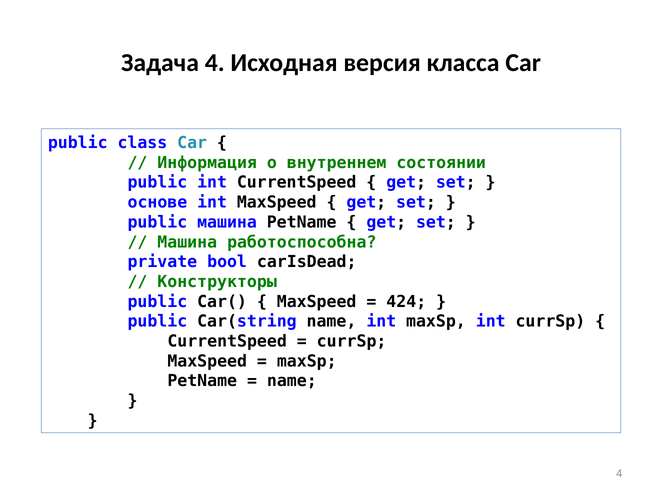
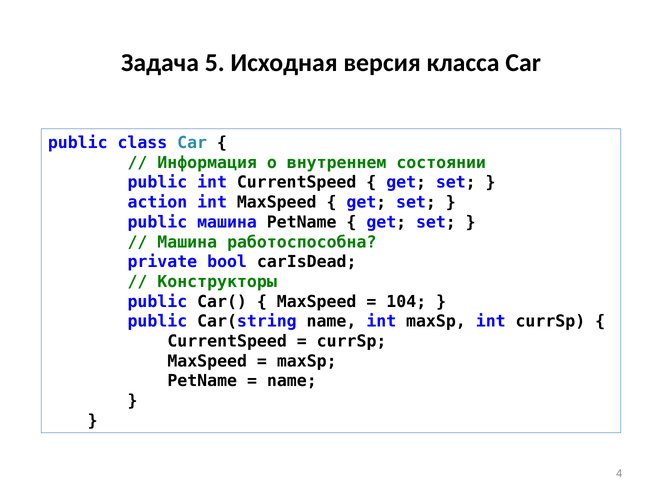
Задача 4: 4 -> 5
основе: основе -> action
424: 424 -> 104
